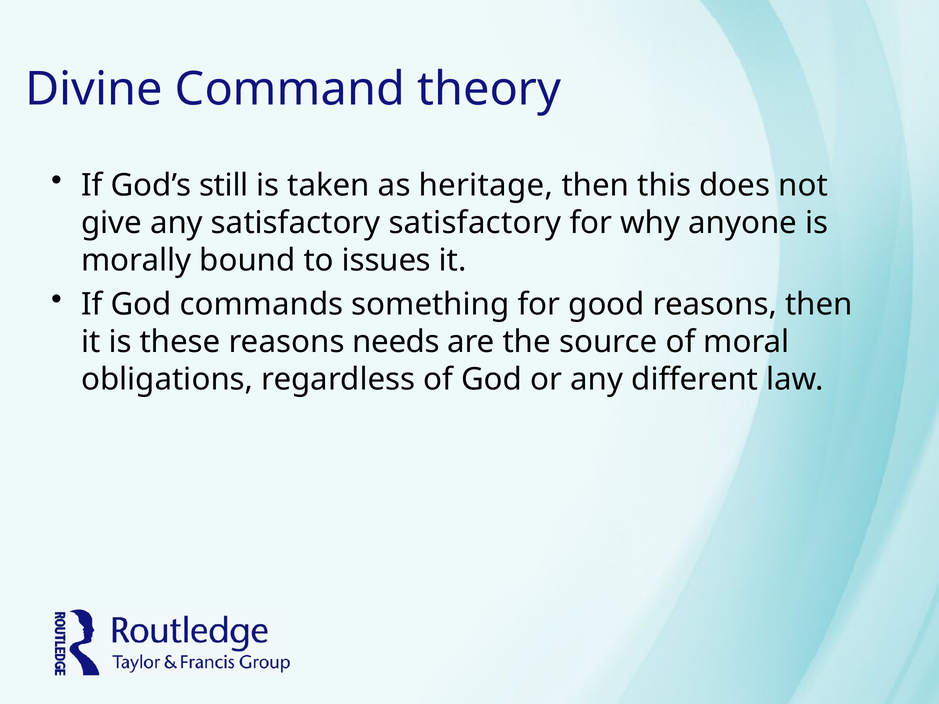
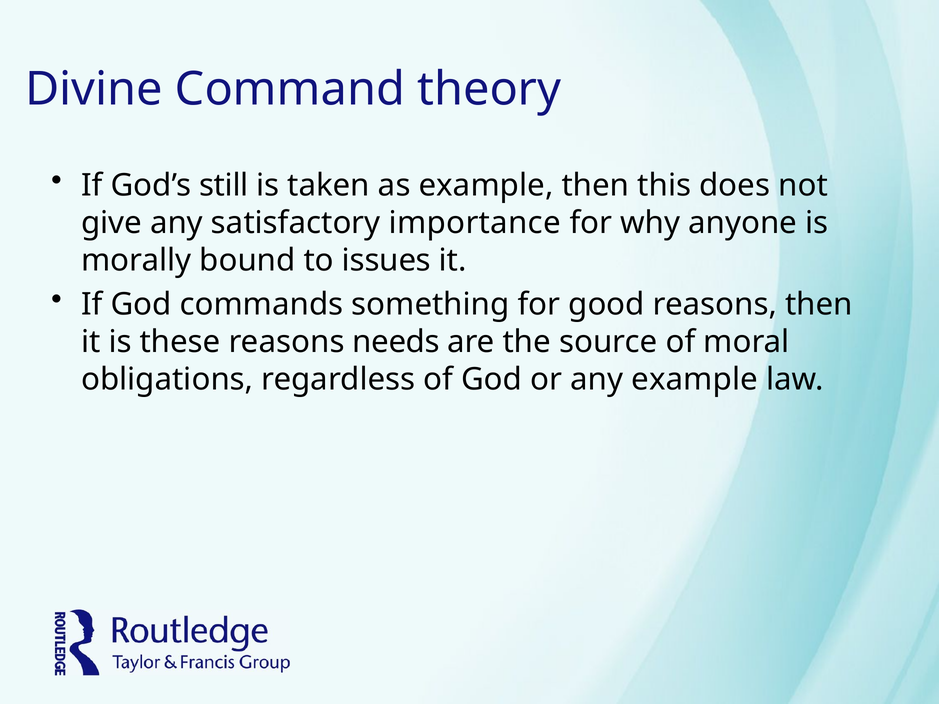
as heritage: heritage -> example
satisfactory satisfactory: satisfactory -> importance
any different: different -> example
